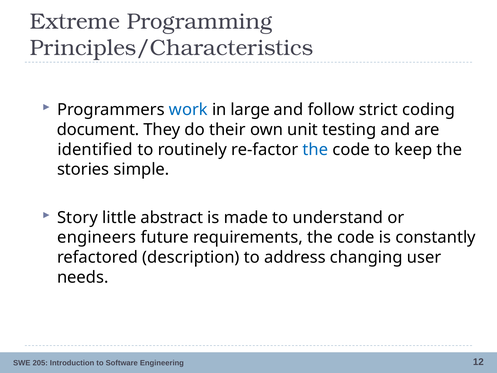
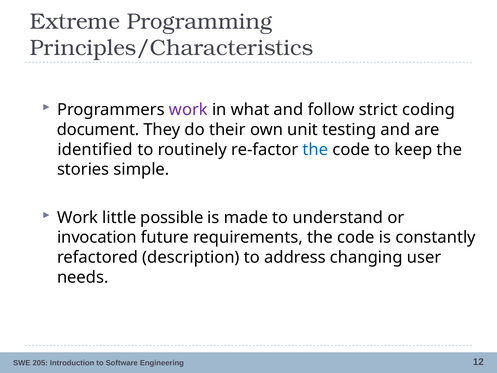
work at (188, 110) colour: blue -> purple
large: large -> what
Story at (77, 217): Story -> Work
abstract: abstract -> possible
engineers: engineers -> invocation
